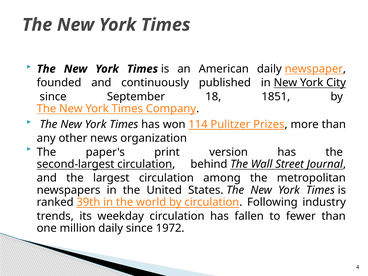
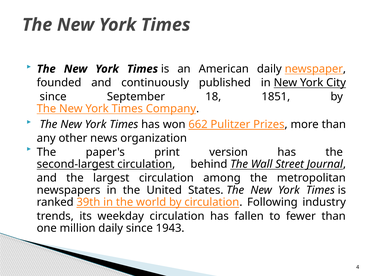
114: 114 -> 662
1972: 1972 -> 1943
